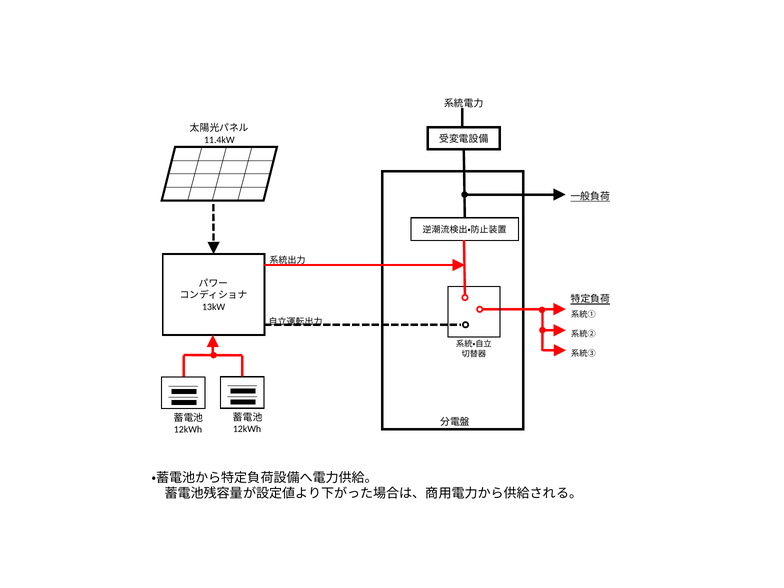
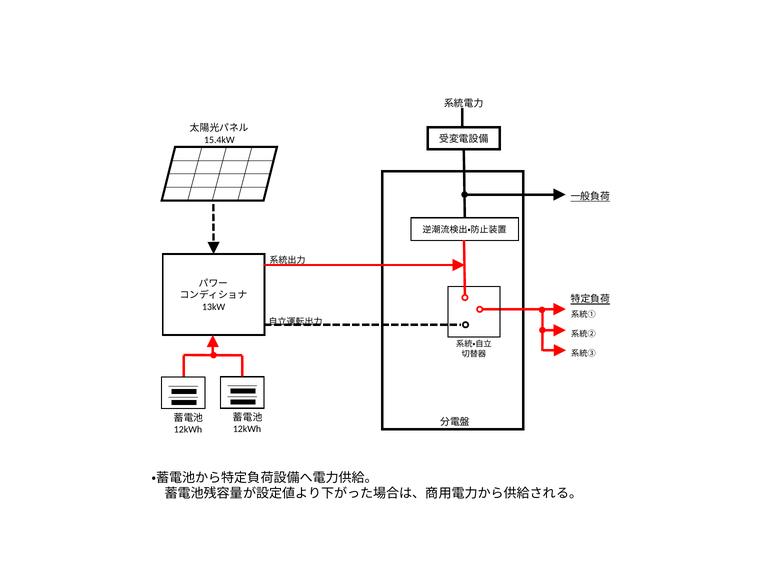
11.4kW: 11.4kW -> 15.4kW
